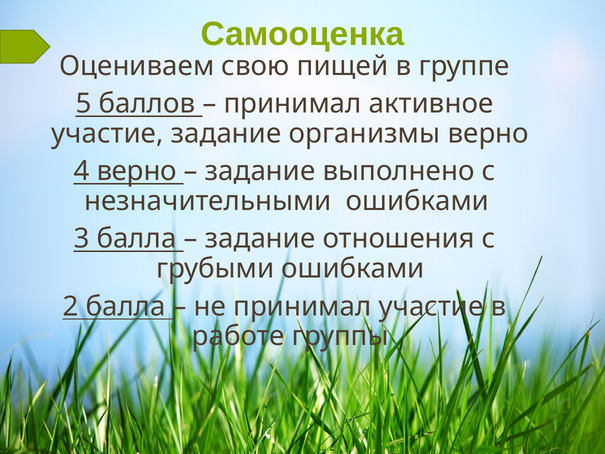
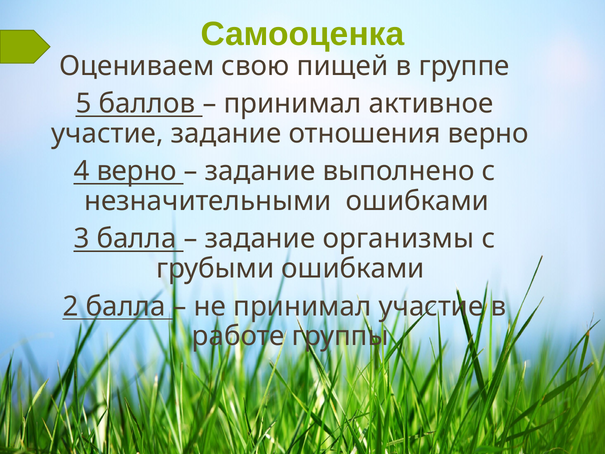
организмы: организмы -> отношения
отношения: отношения -> организмы
